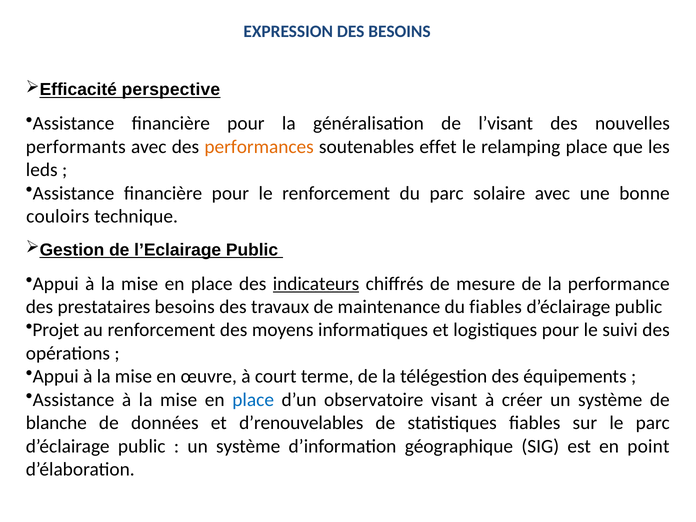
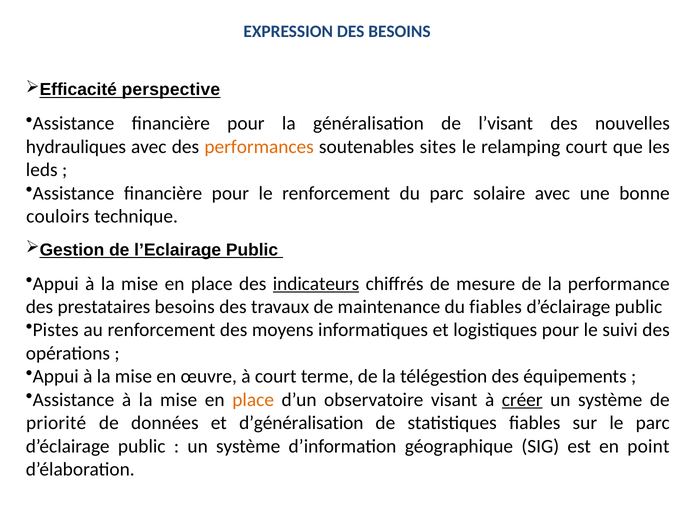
performants: performants -> hydrauliques
effet: effet -> sites
relamping place: place -> court
Projet: Projet -> Pistes
place at (253, 400) colour: blue -> orange
créer underline: none -> present
blanche: blanche -> priorité
d’renouvelables: d’renouvelables -> d’généralisation
